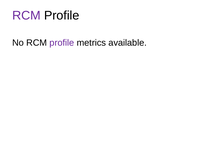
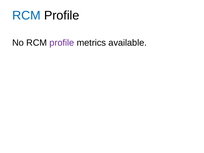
RCM at (26, 15) colour: purple -> blue
